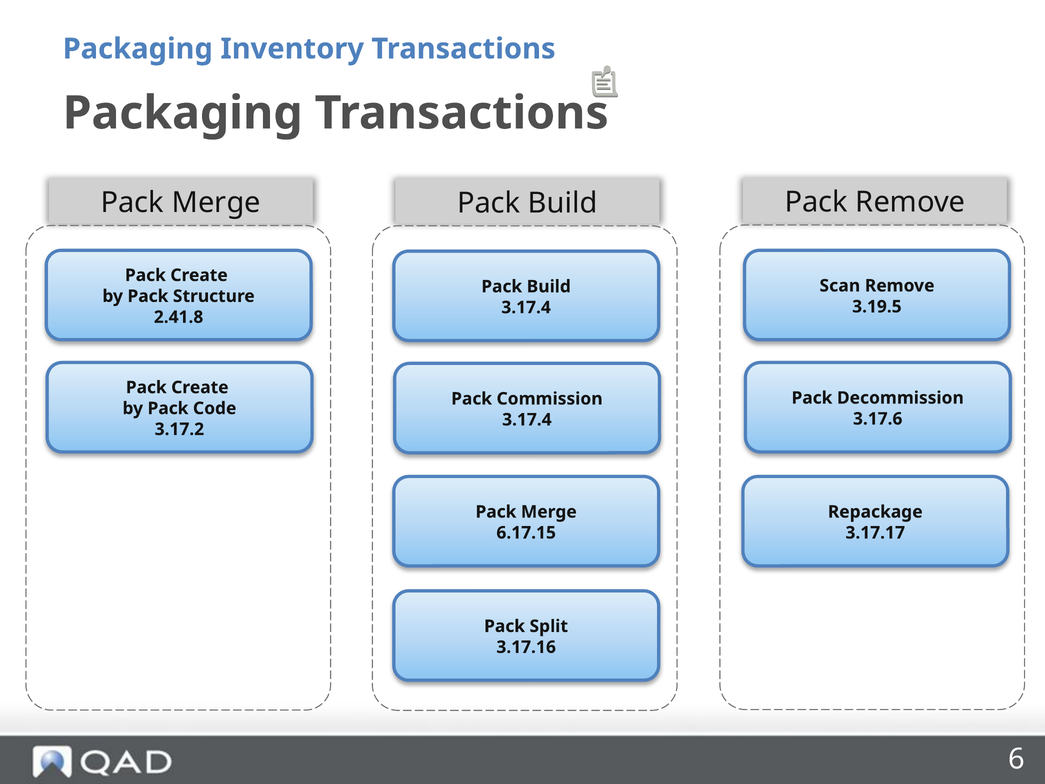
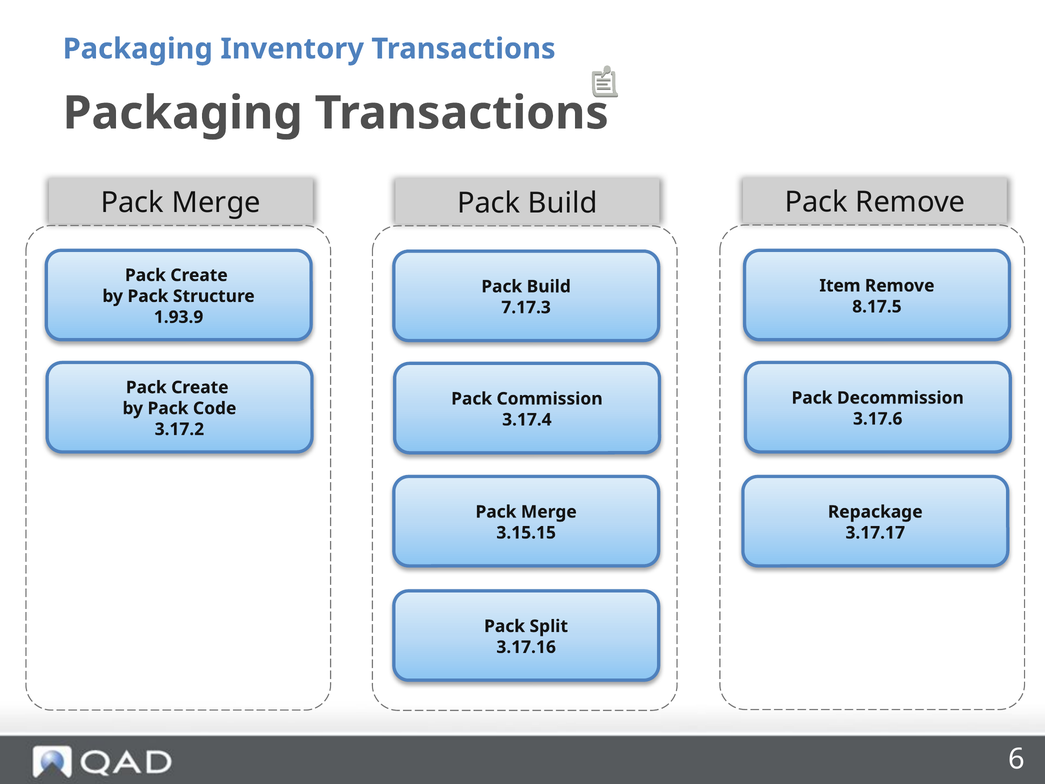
Scan: Scan -> Item
3.19.5: 3.19.5 -> 8.17.5
3.17.4 at (526, 307): 3.17.4 -> 7.17.3
2.41.8: 2.41.8 -> 1.93.9
6.17.15: 6.17.15 -> 3.15.15
